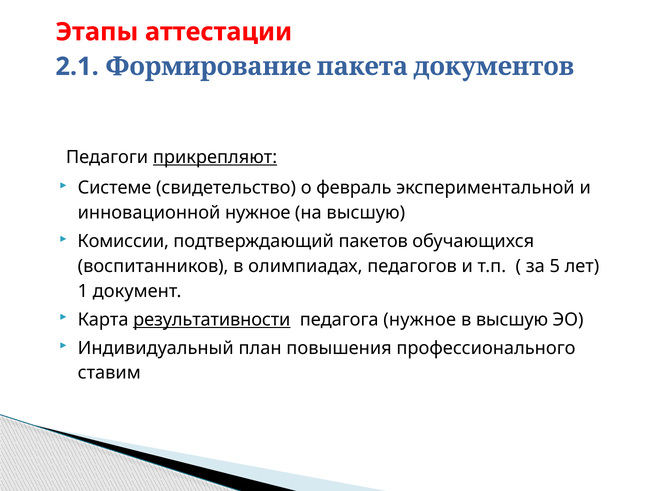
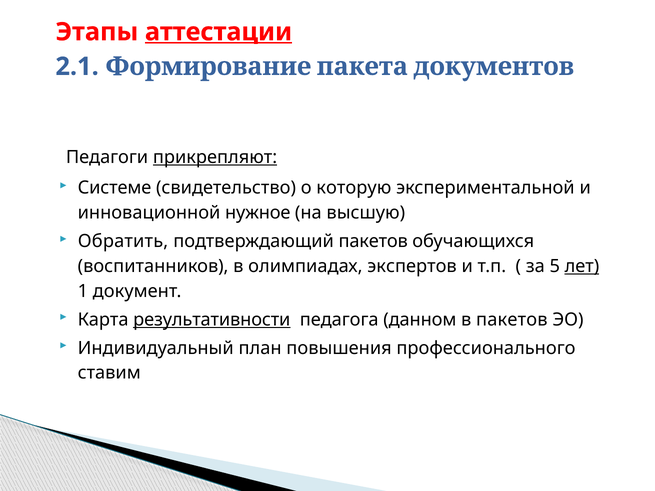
аттестации underline: none -> present
февраль: февраль -> которую
Комиссии: Комиссии -> Обратить
педагогов: педагогов -> экспертов
лет underline: none -> present
педагога нужное: нужное -> данном
в высшую: высшую -> пакетов
